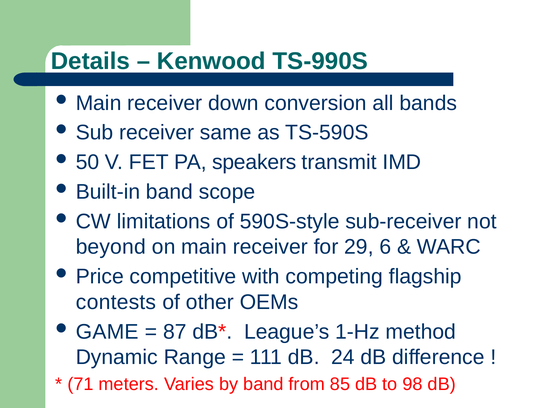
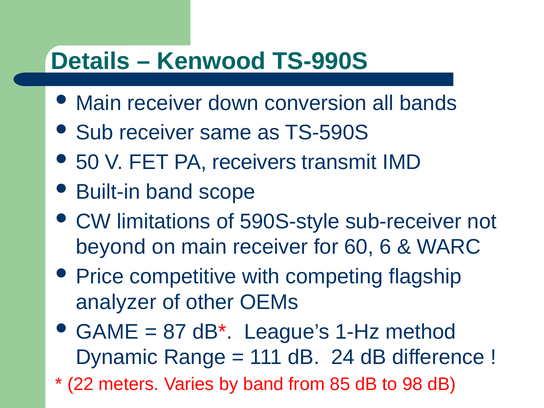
speakers: speakers -> receivers
29: 29 -> 60
contests: contests -> analyzer
71: 71 -> 22
